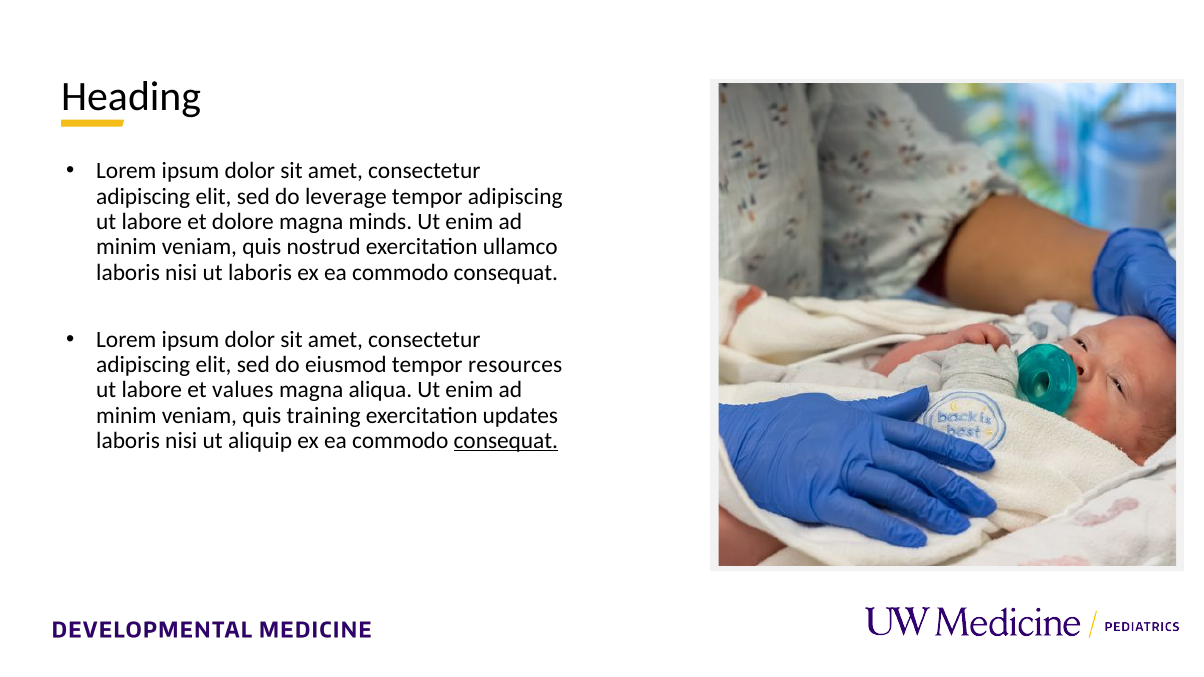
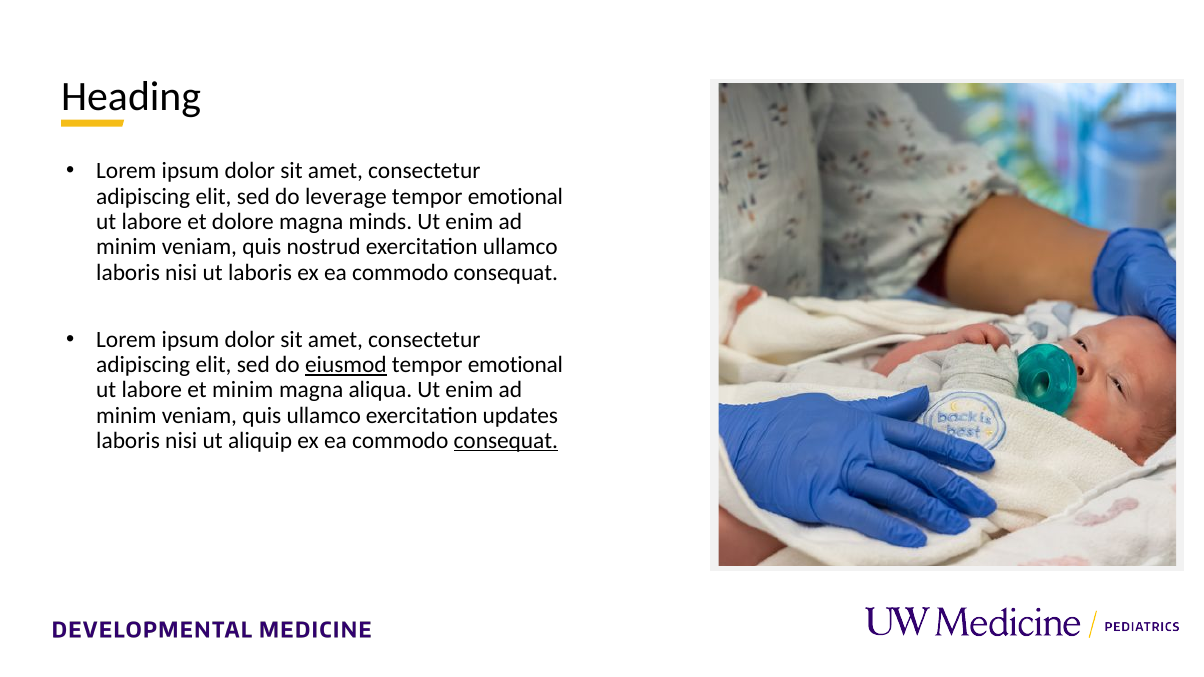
adipiscing at (515, 197): adipiscing -> emotional
eiusmod underline: none -> present
resources at (515, 365): resources -> emotional
et values: values -> minim
quis training: training -> ullamco
